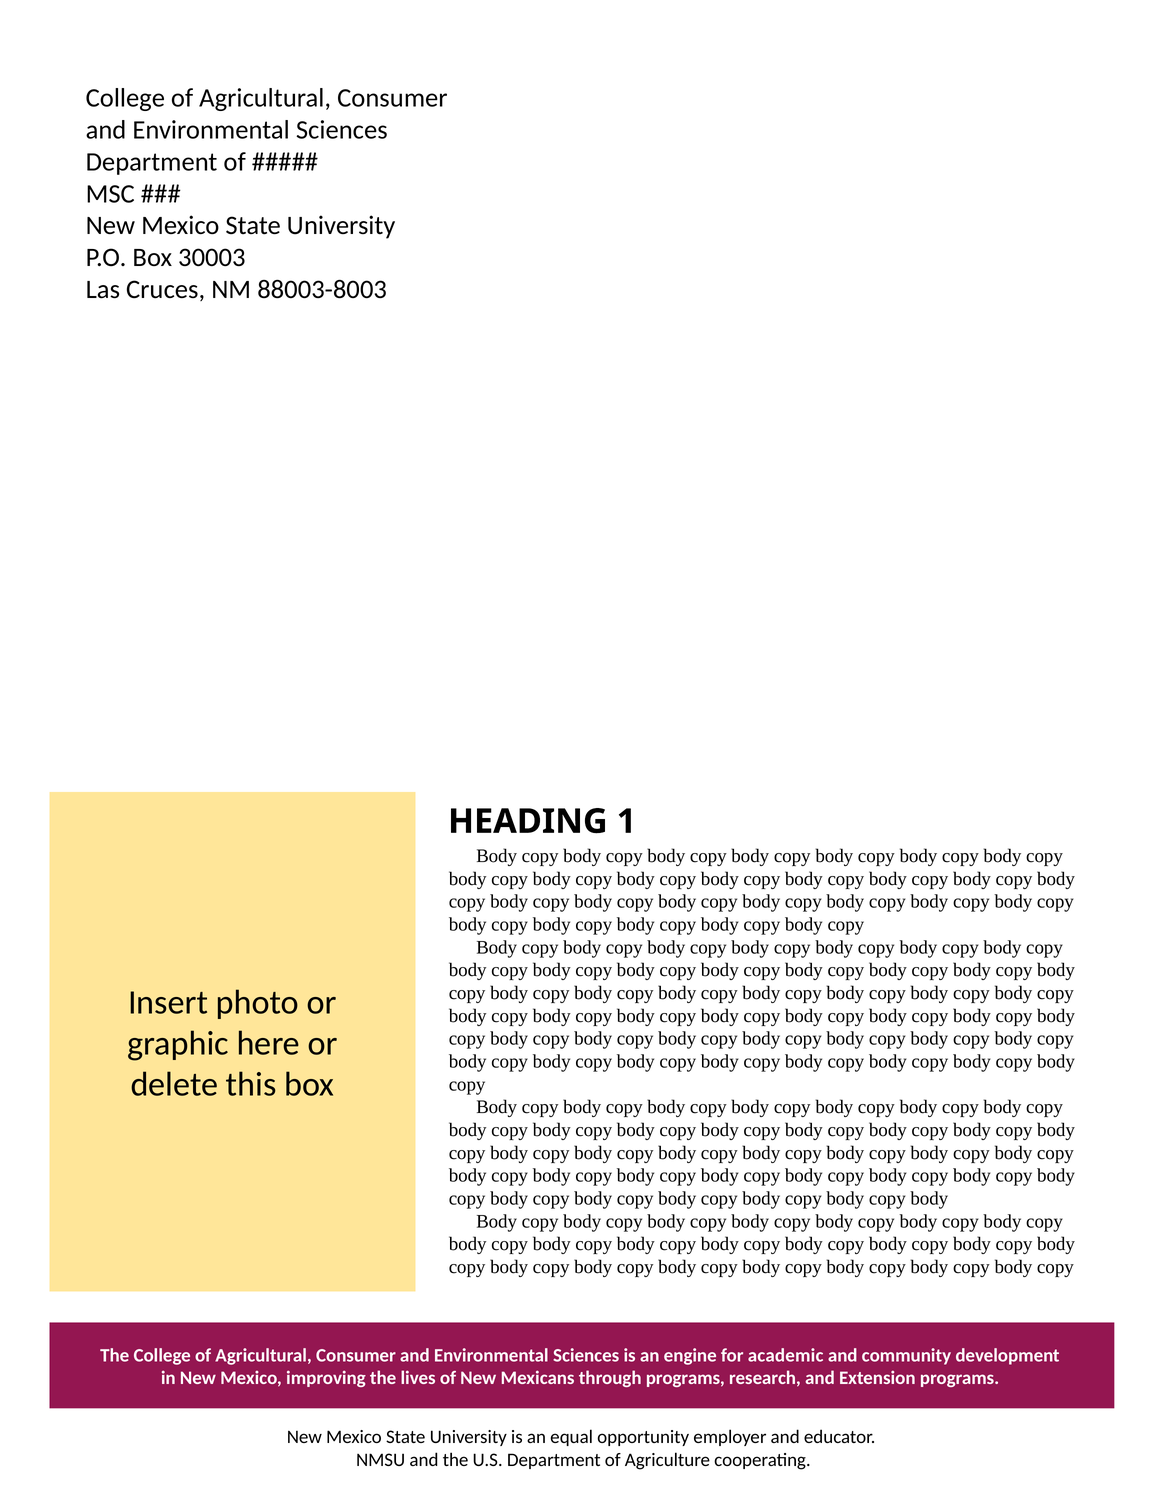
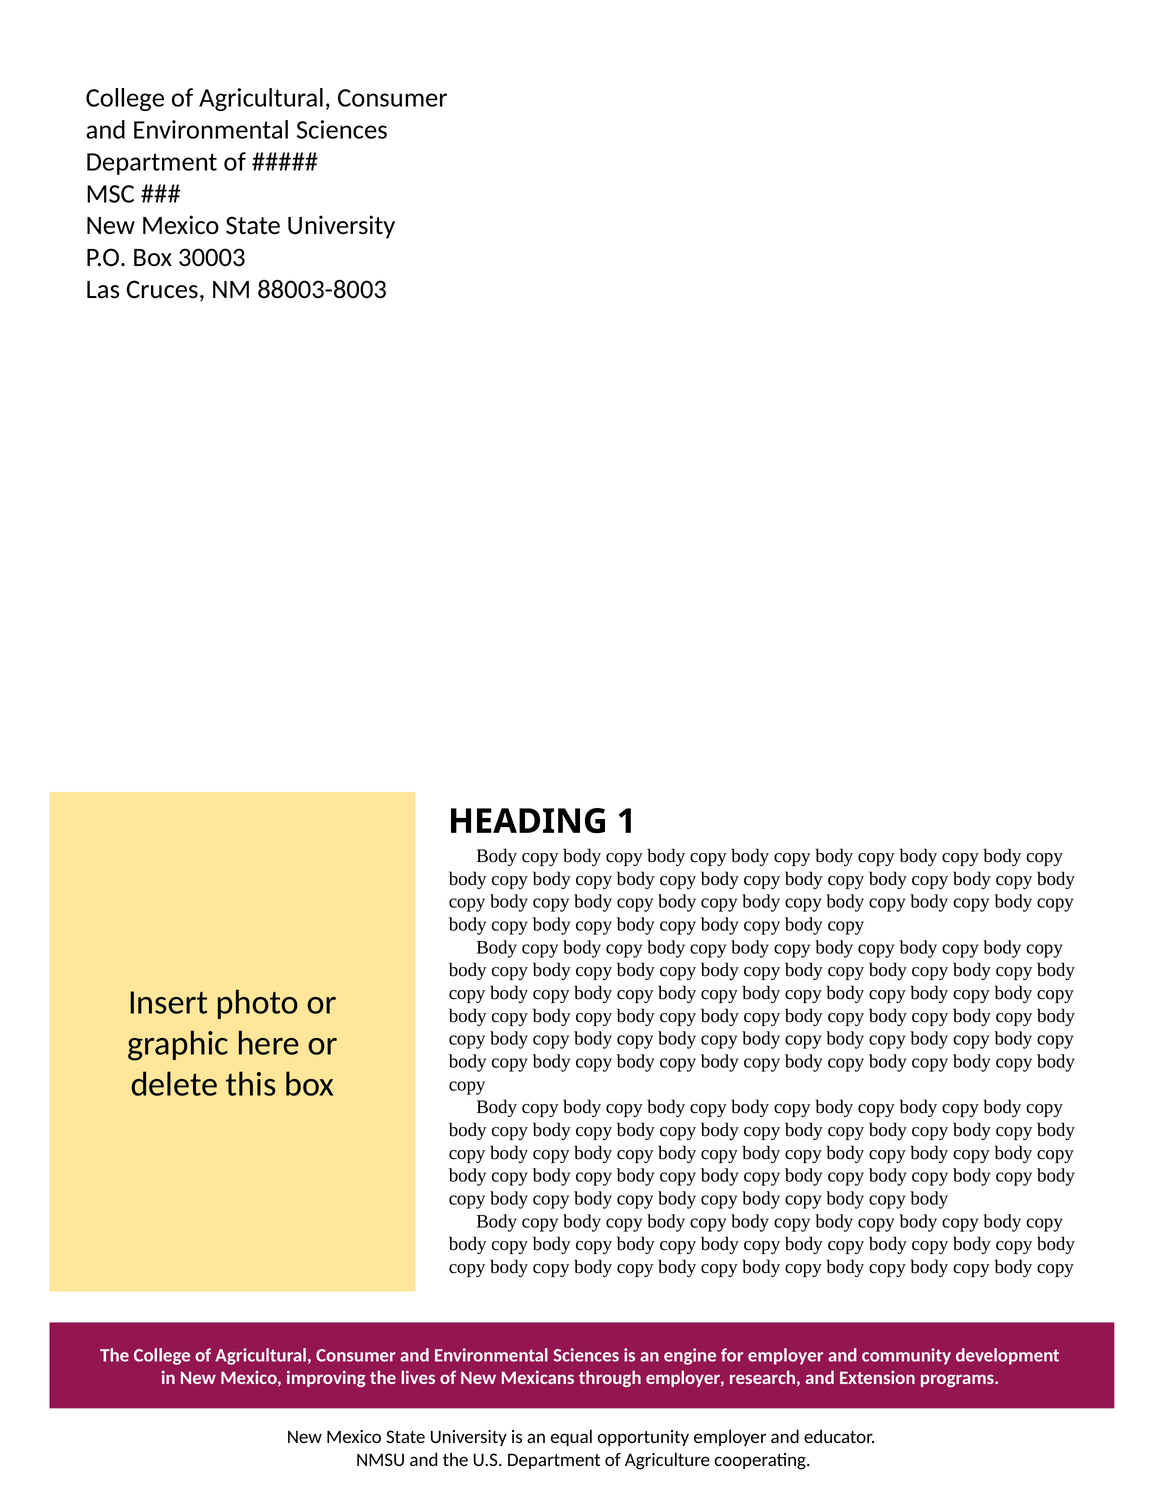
for academic: academic -> employer
through programs: programs -> employer
